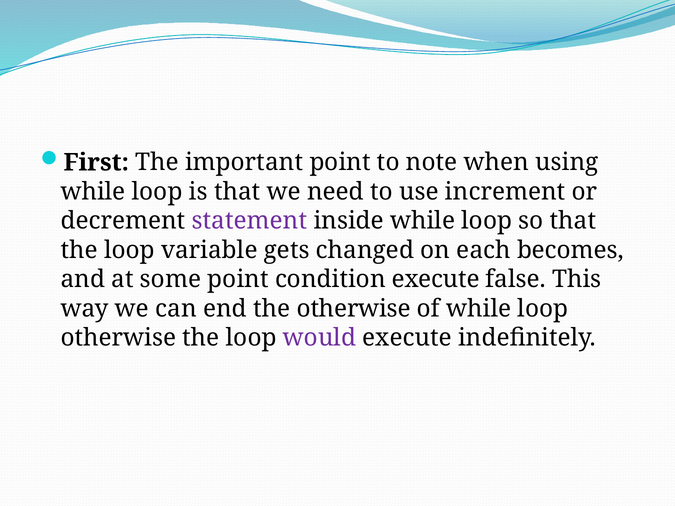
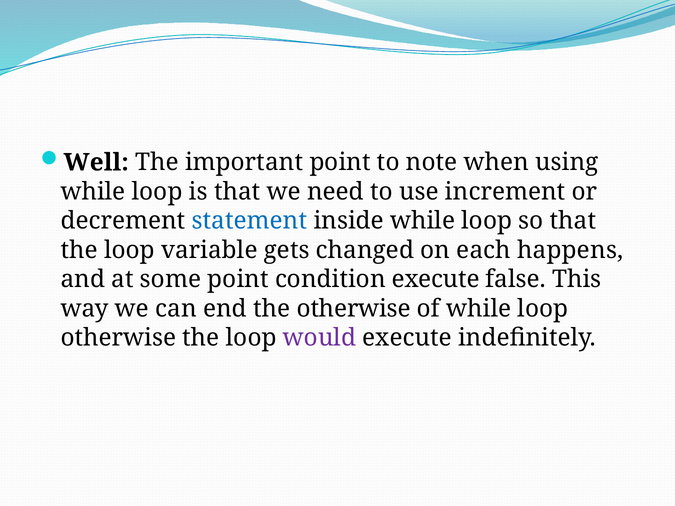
First: First -> Well
statement colour: purple -> blue
becomes: becomes -> happens
